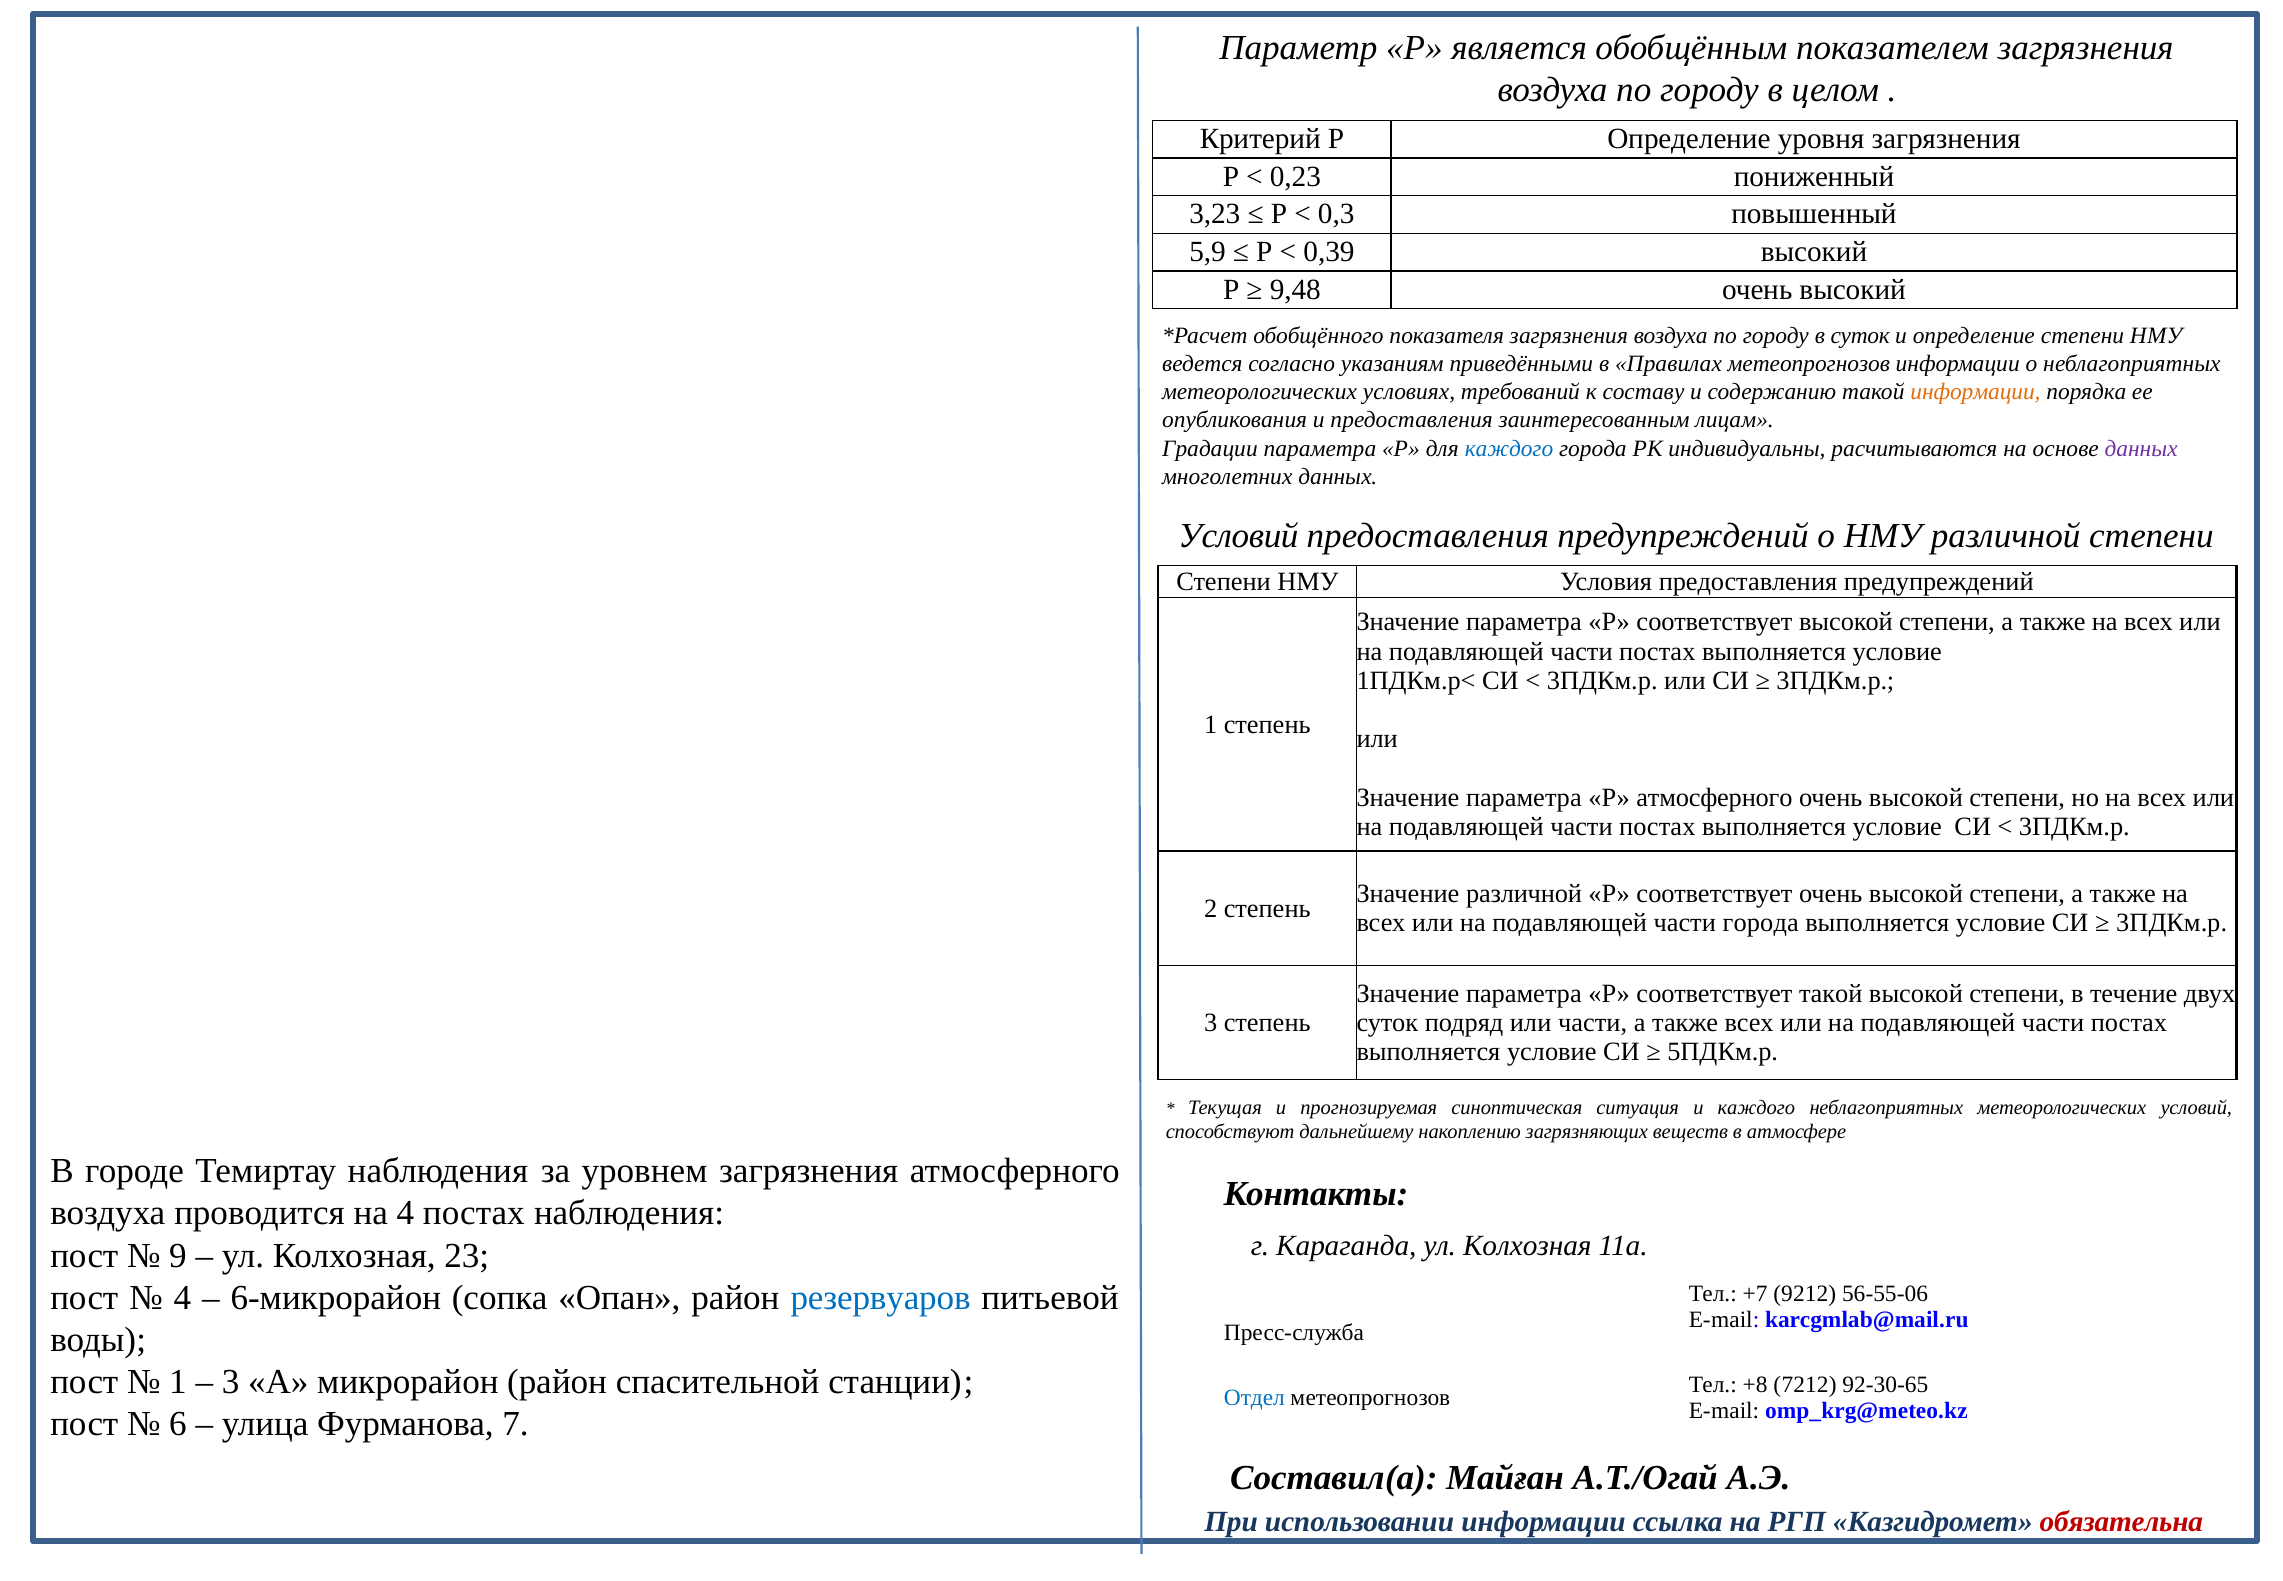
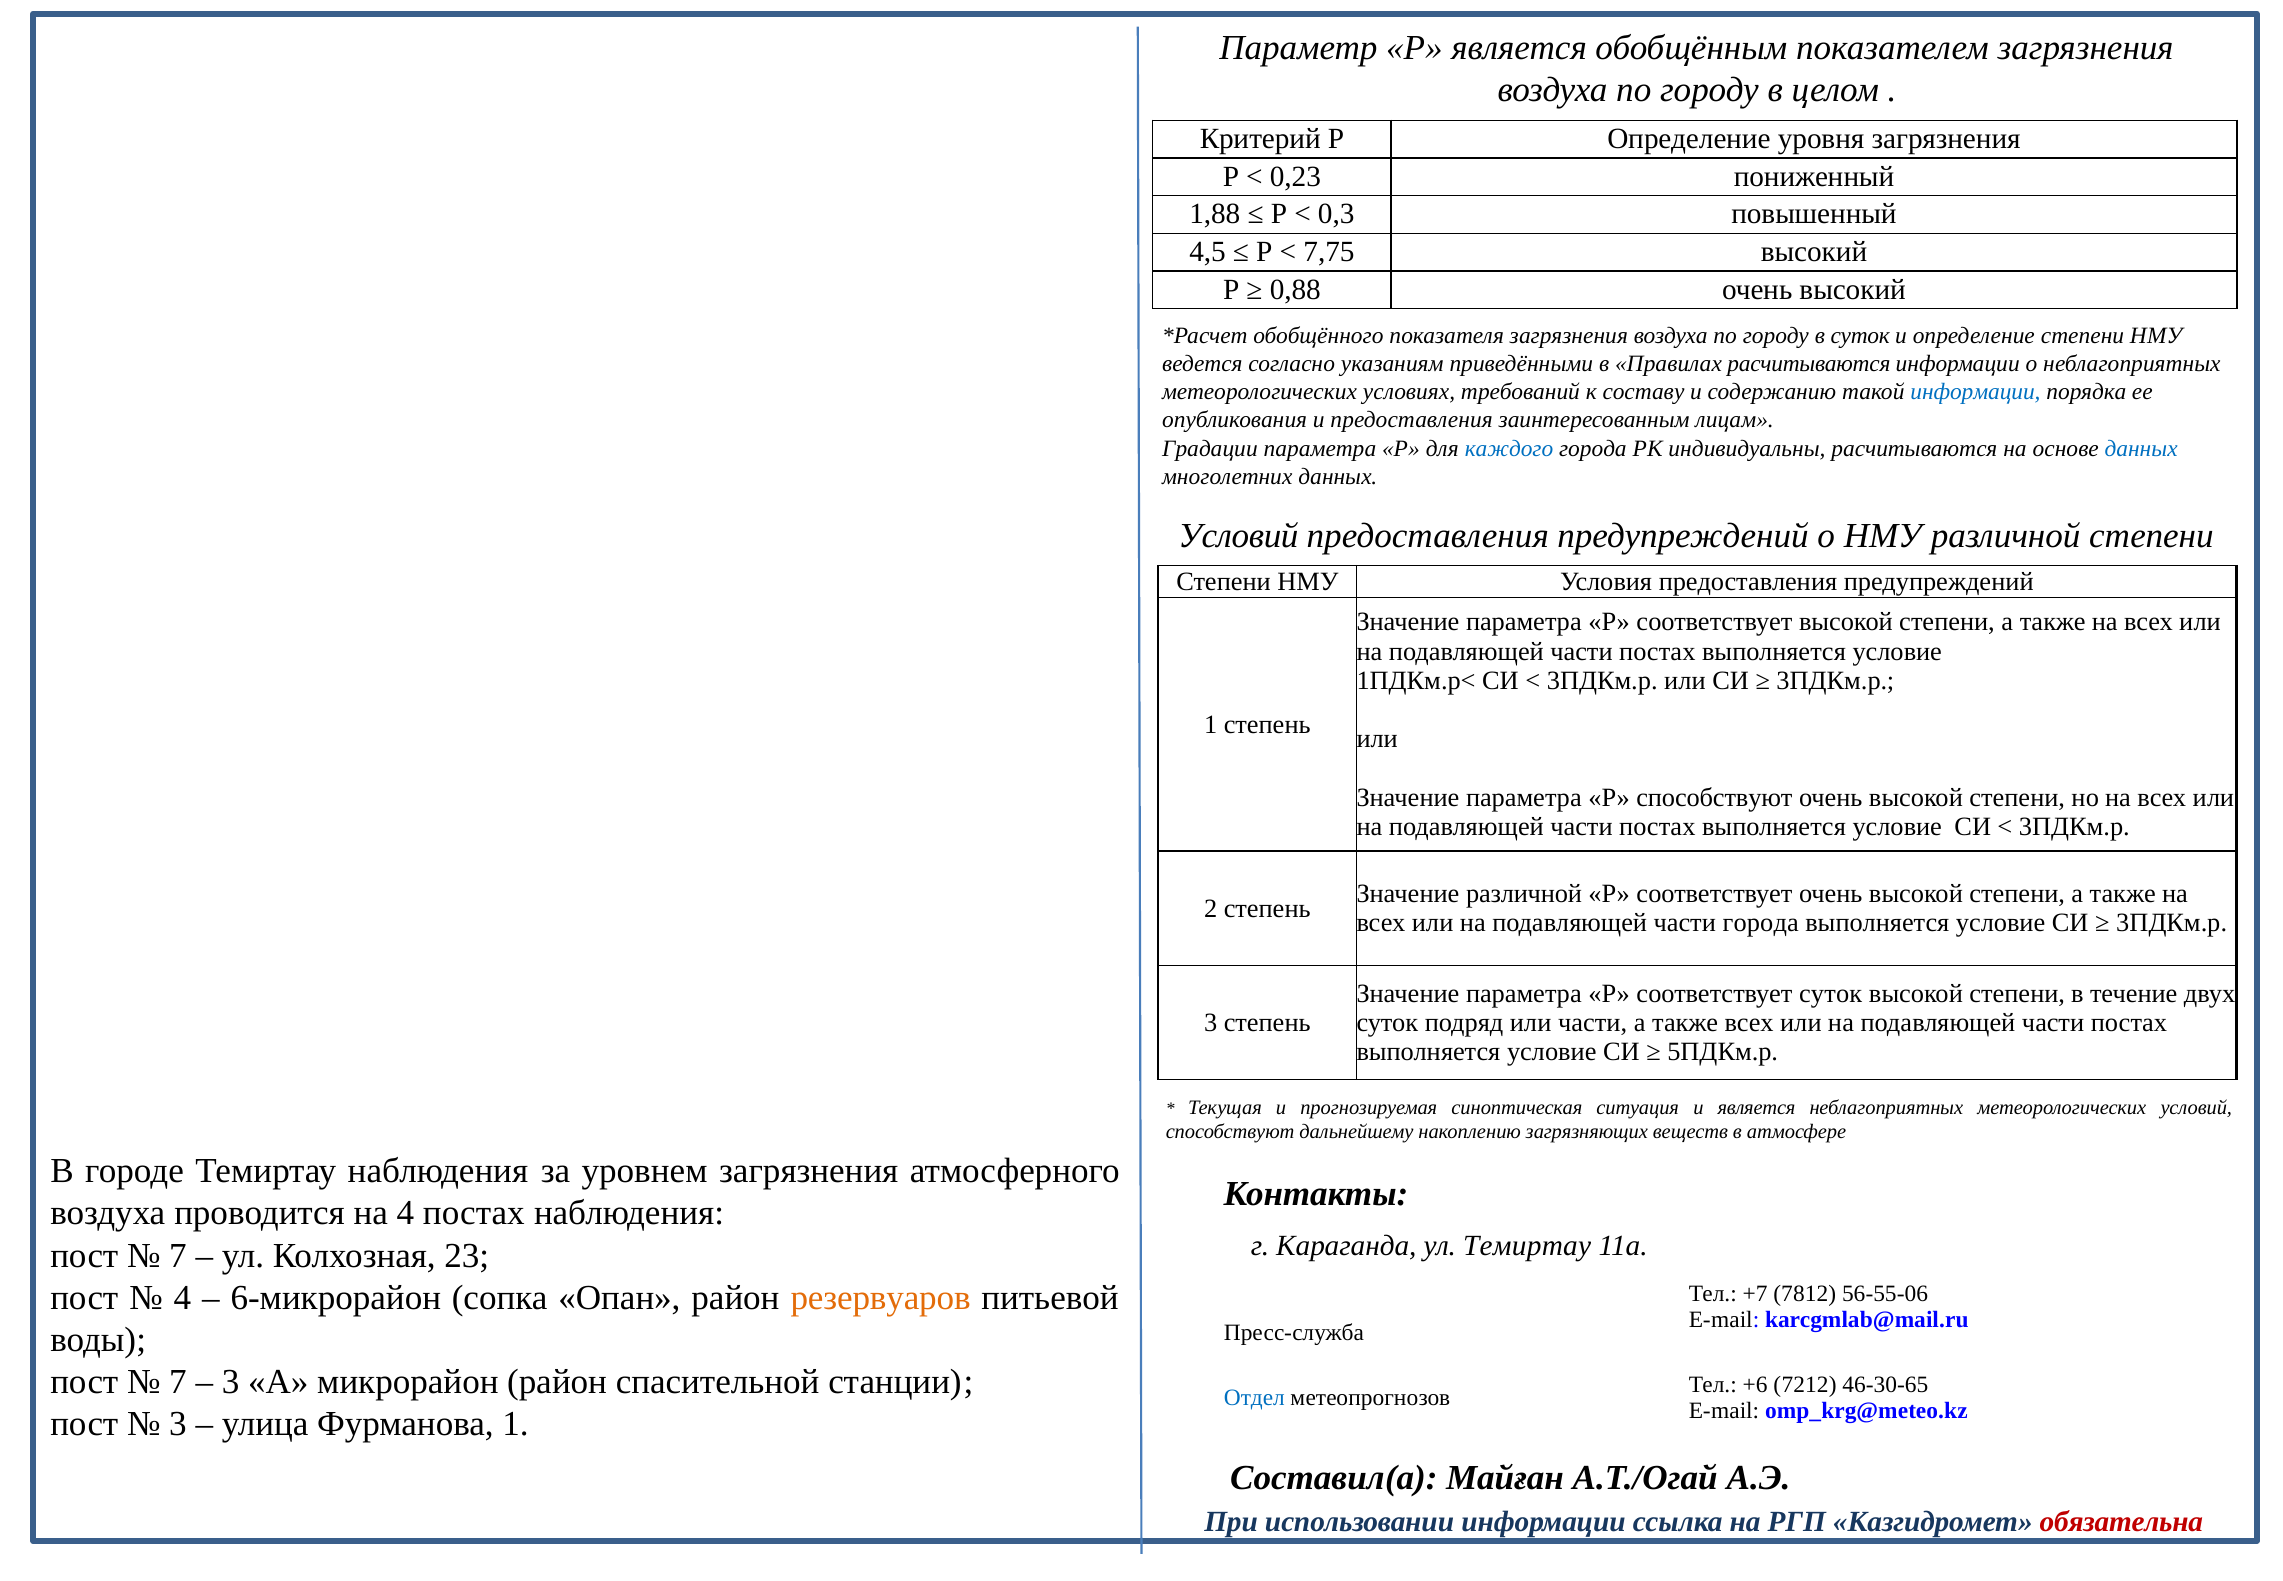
3,23: 3,23 -> 1,88
5,9: 5,9 -> 4,5
0,39: 0,39 -> 7,75
9,48: 9,48 -> 0,88
Правилах метеопрогнозов: метеопрогнозов -> расчитываются
информации at (1975, 392) colour: orange -> blue
данных at (2141, 448) colour: purple -> blue
Р атмосферного: атмосферного -> способствуют
соответствует такой: такой -> суток
и каждого: каждого -> является
Караганда ул Колхозная: Колхозная -> Темиртау
9 at (178, 1255): 9 -> 7
резервуаров colour: blue -> orange
9212: 9212 -> 7812
1 at (178, 1382): 1 -> 7
+8: +8 -> +6
92-30-65: 92-30-65 -> 46-30-65
6 at (178, 1424): 6 -> 3
Фурманова 7: 7 -> 1
